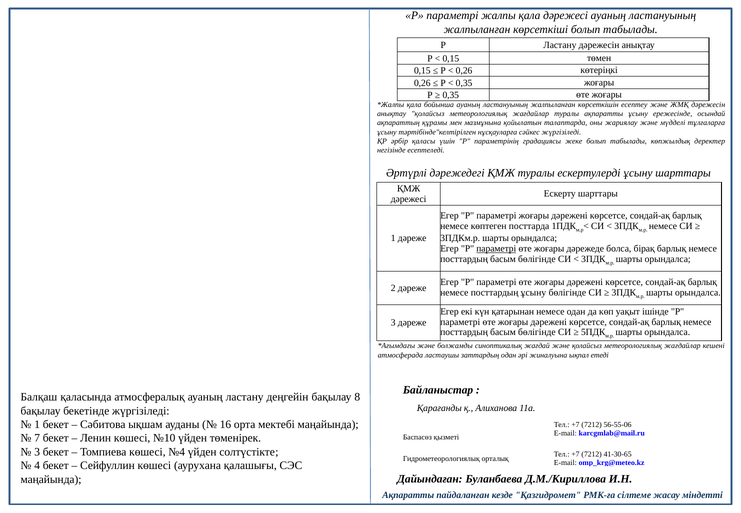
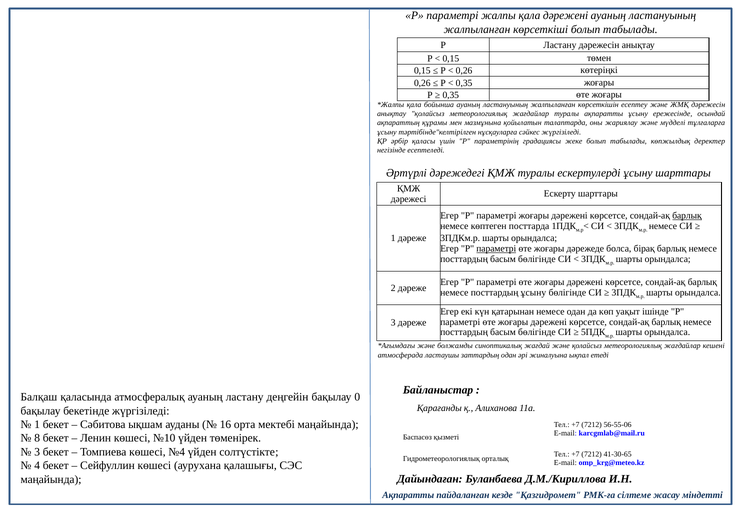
қала дәрежесі: дәрежесі -> дәрежені
барлық at (687, 216) underline: none -> present
8: 8 -> 0
7: 7 -> 8
